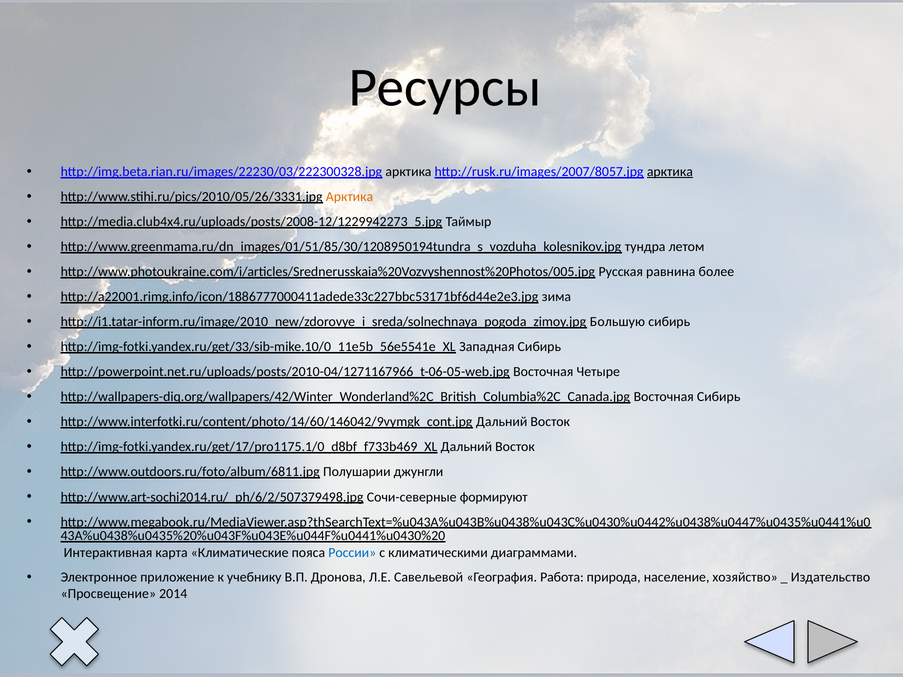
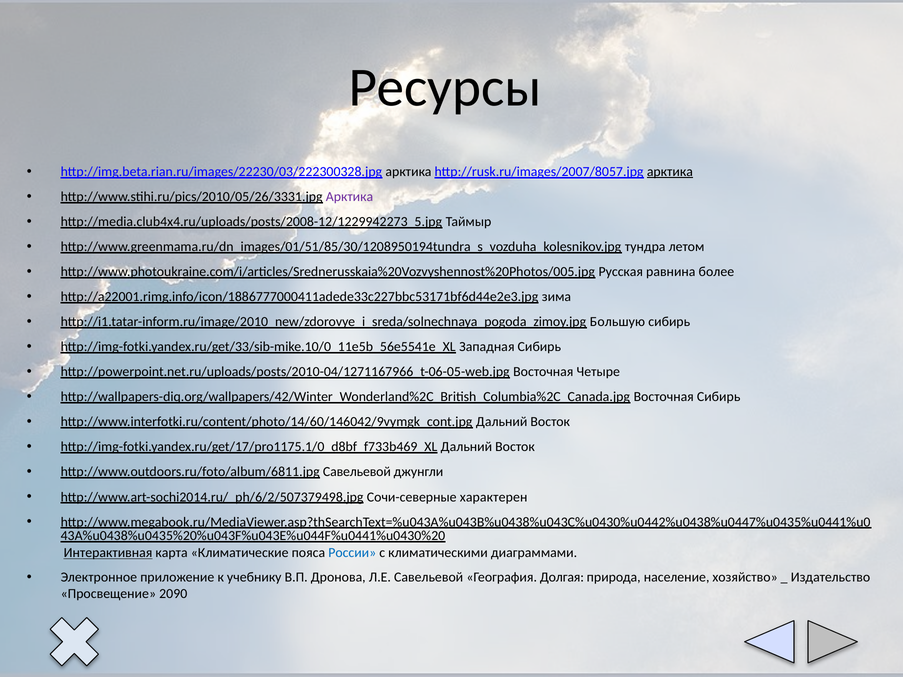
Арктика at (349, 197) colour: orange -> purple
http://www.outdoors.ru/foto/album/6811.jpg Полушарии: Полушарии -> Савельевой
формируют: формируют -> характерен
Интерактивная underline: none -> present
Работа: Работа -> Долгая
2014: 2014 -> 2090
